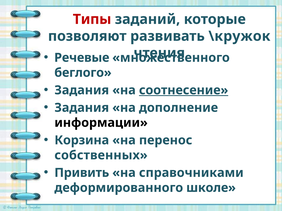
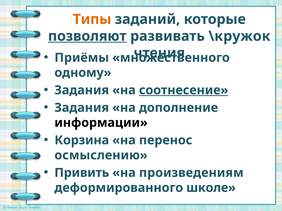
Типы colour: red -> orange
позволяют underline: none -> present
Речевые: Речевые -> Приёмы
беглого: беглого -> одному
собственных: собственных -> осмыслению
справочниками: справочниками -> произведениям
